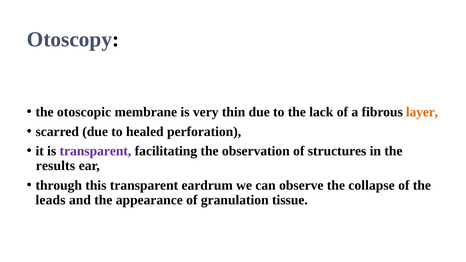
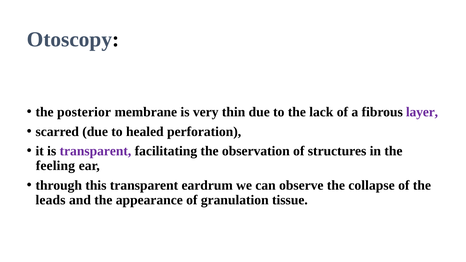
otoscopic: otoscopic -> posterior
layer colour: orange -> purple
results: results -> feeling
